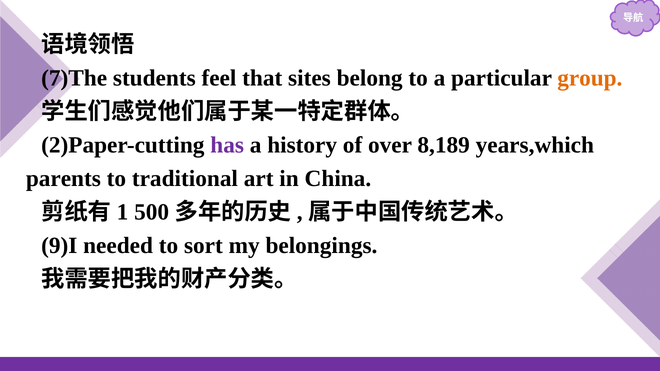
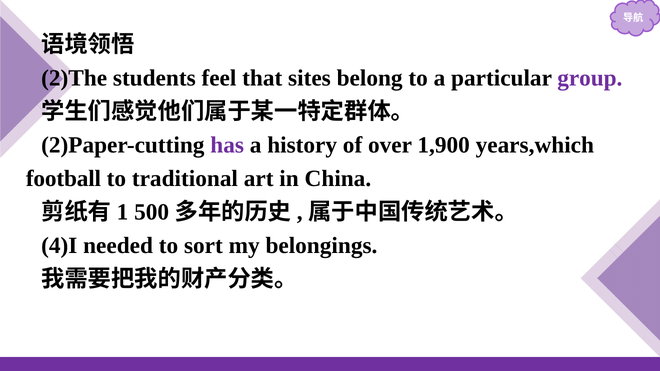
7)The: 7)The -> 2)The
group colour: orange -> purple
8,189: 8,189 -> 1,900
parents: parents -> football
9)I: 9)I -> 4)I
